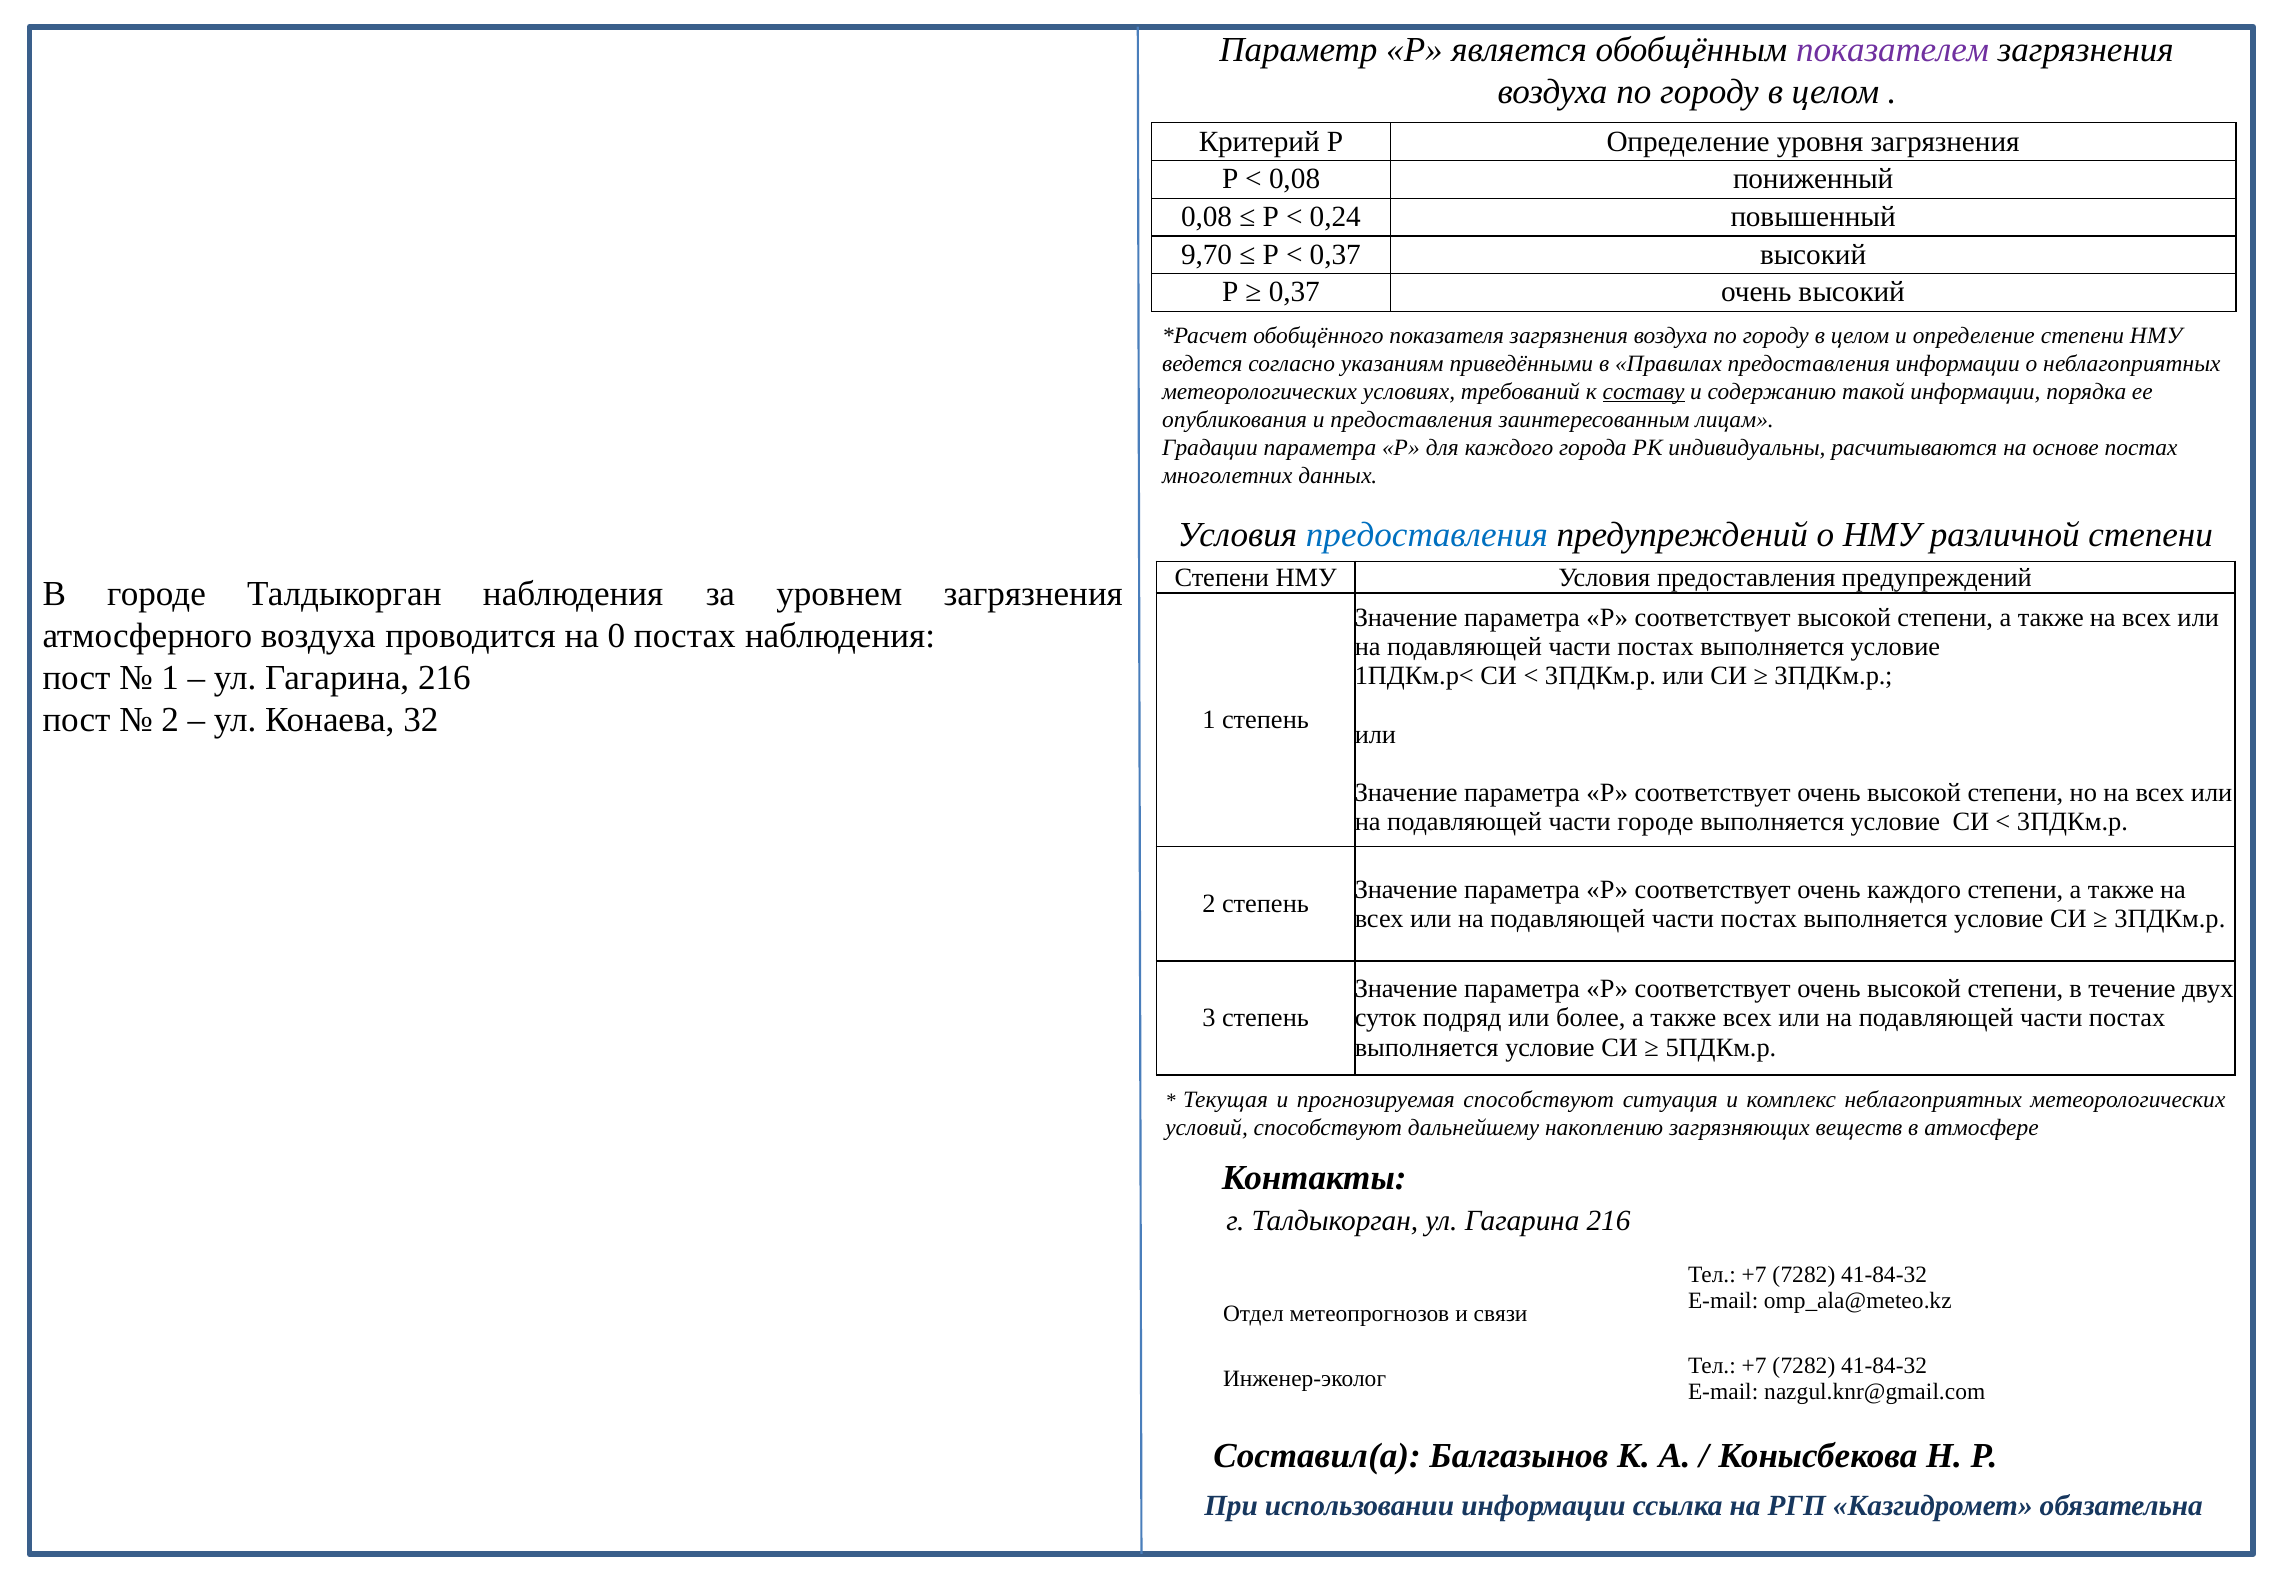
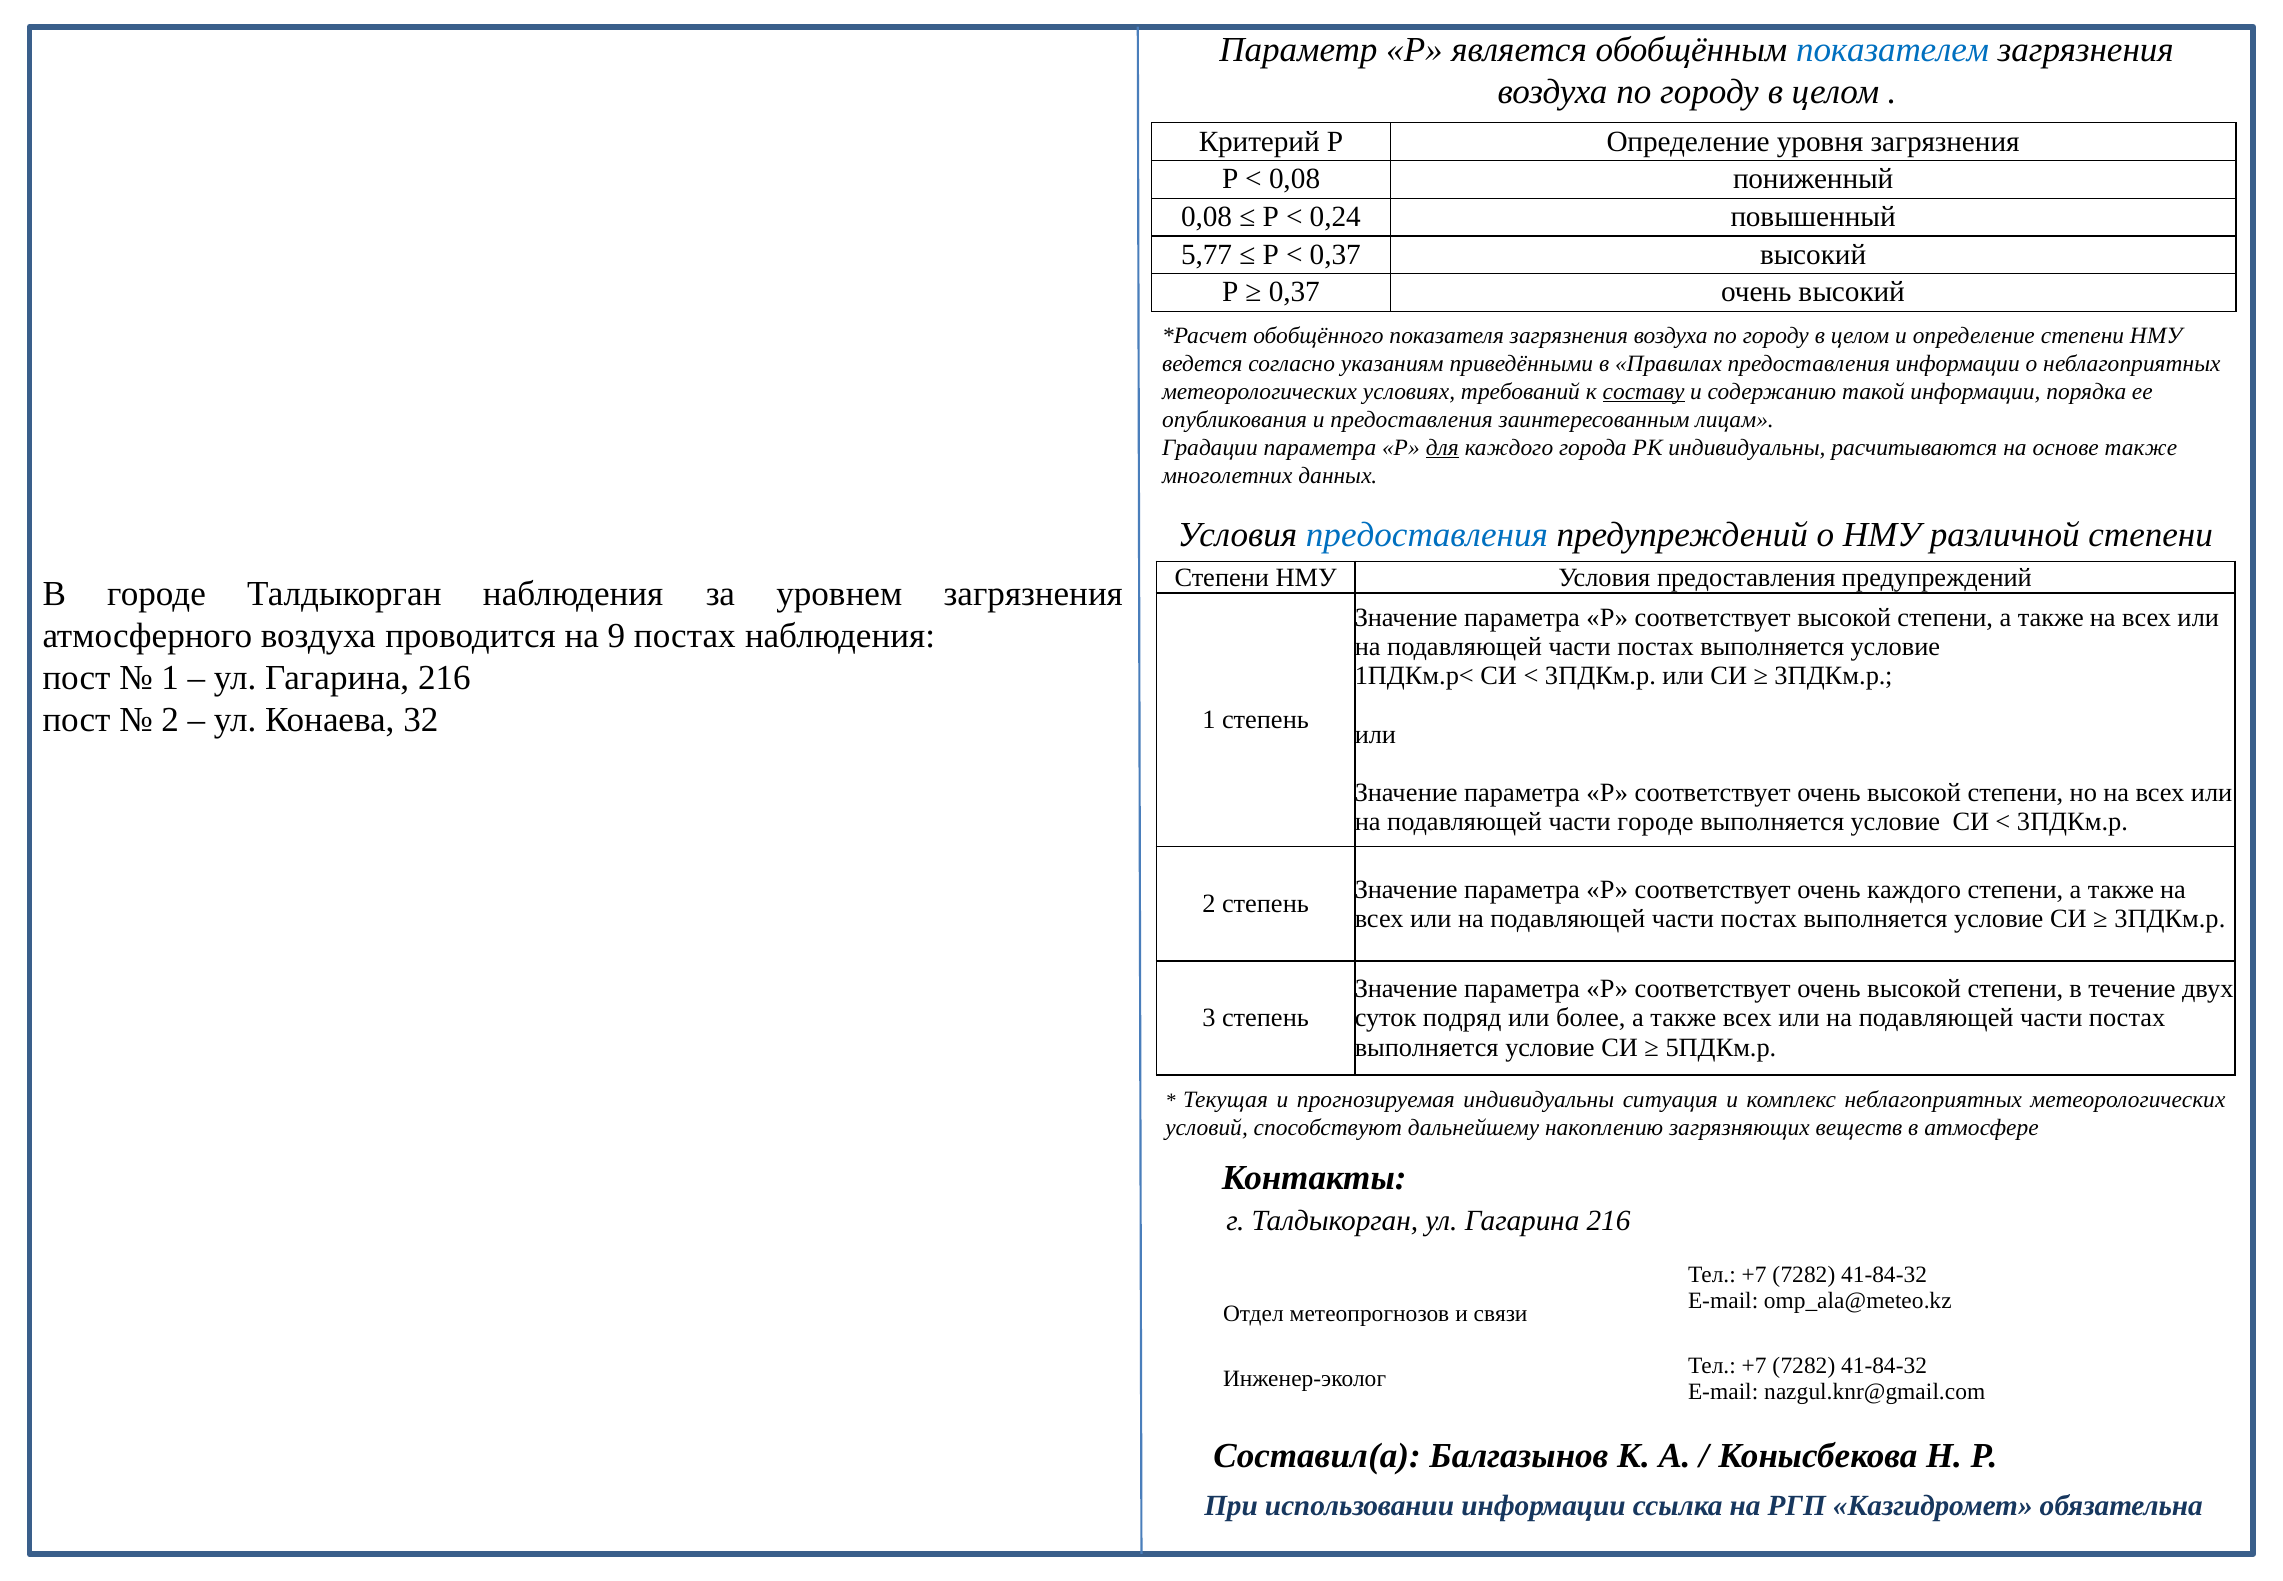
показателем colour: purple -> blue
9,70: 9,70 -> 5,77
для underline: none -> present
основе постах: постах -> также
0: 0 -> 9
прогнозируемая способствуют: способствуют -> индивидуальны
